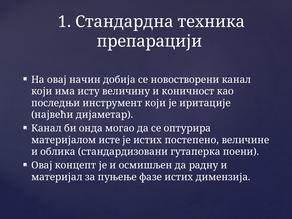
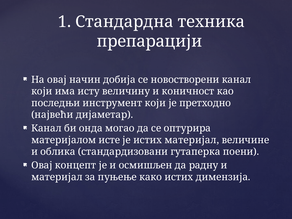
иритације: иритације -> претходно
истих постепено: постепено -> материјал
фазе: фазе -> како
